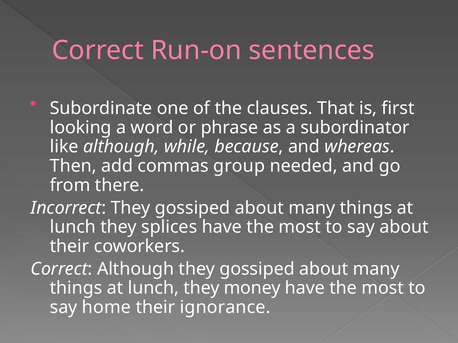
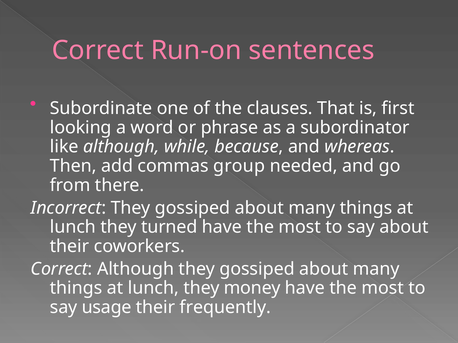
splices: splices -> turned
home: home -> usage
ignorance: ignorance -> frequently
